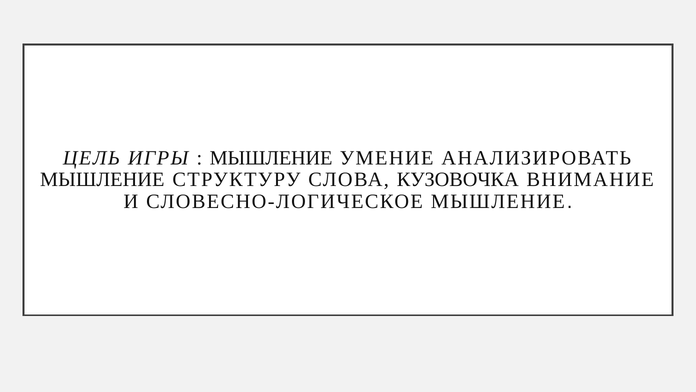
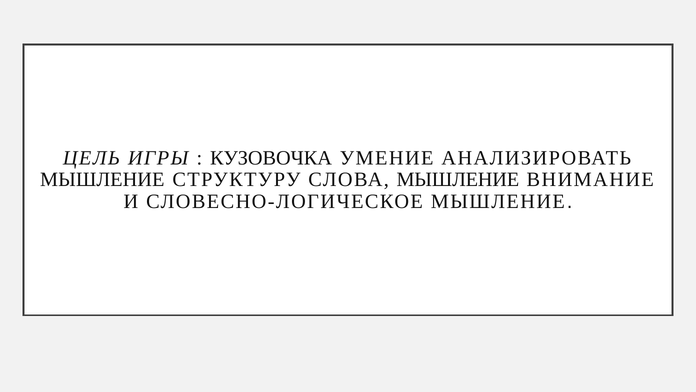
МЫШЛЕНИЕ at (271, 158): МЫШЛЕНИЕ -> КУЗОВОЧКА
СЛОВА КУЗОВОЧКА: КУЗОВОЧКА -> МЫШЛЕНИЕ
